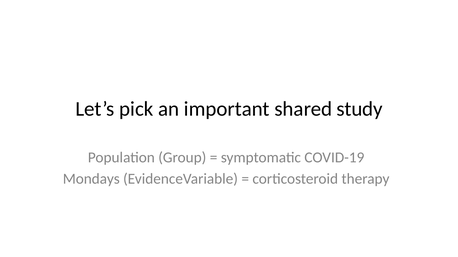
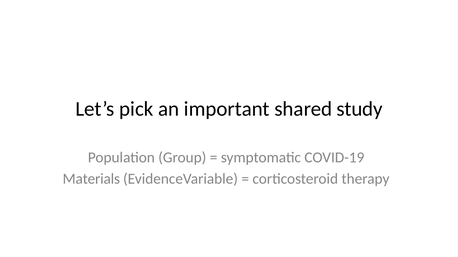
Mondays: Mondays -> Materials
